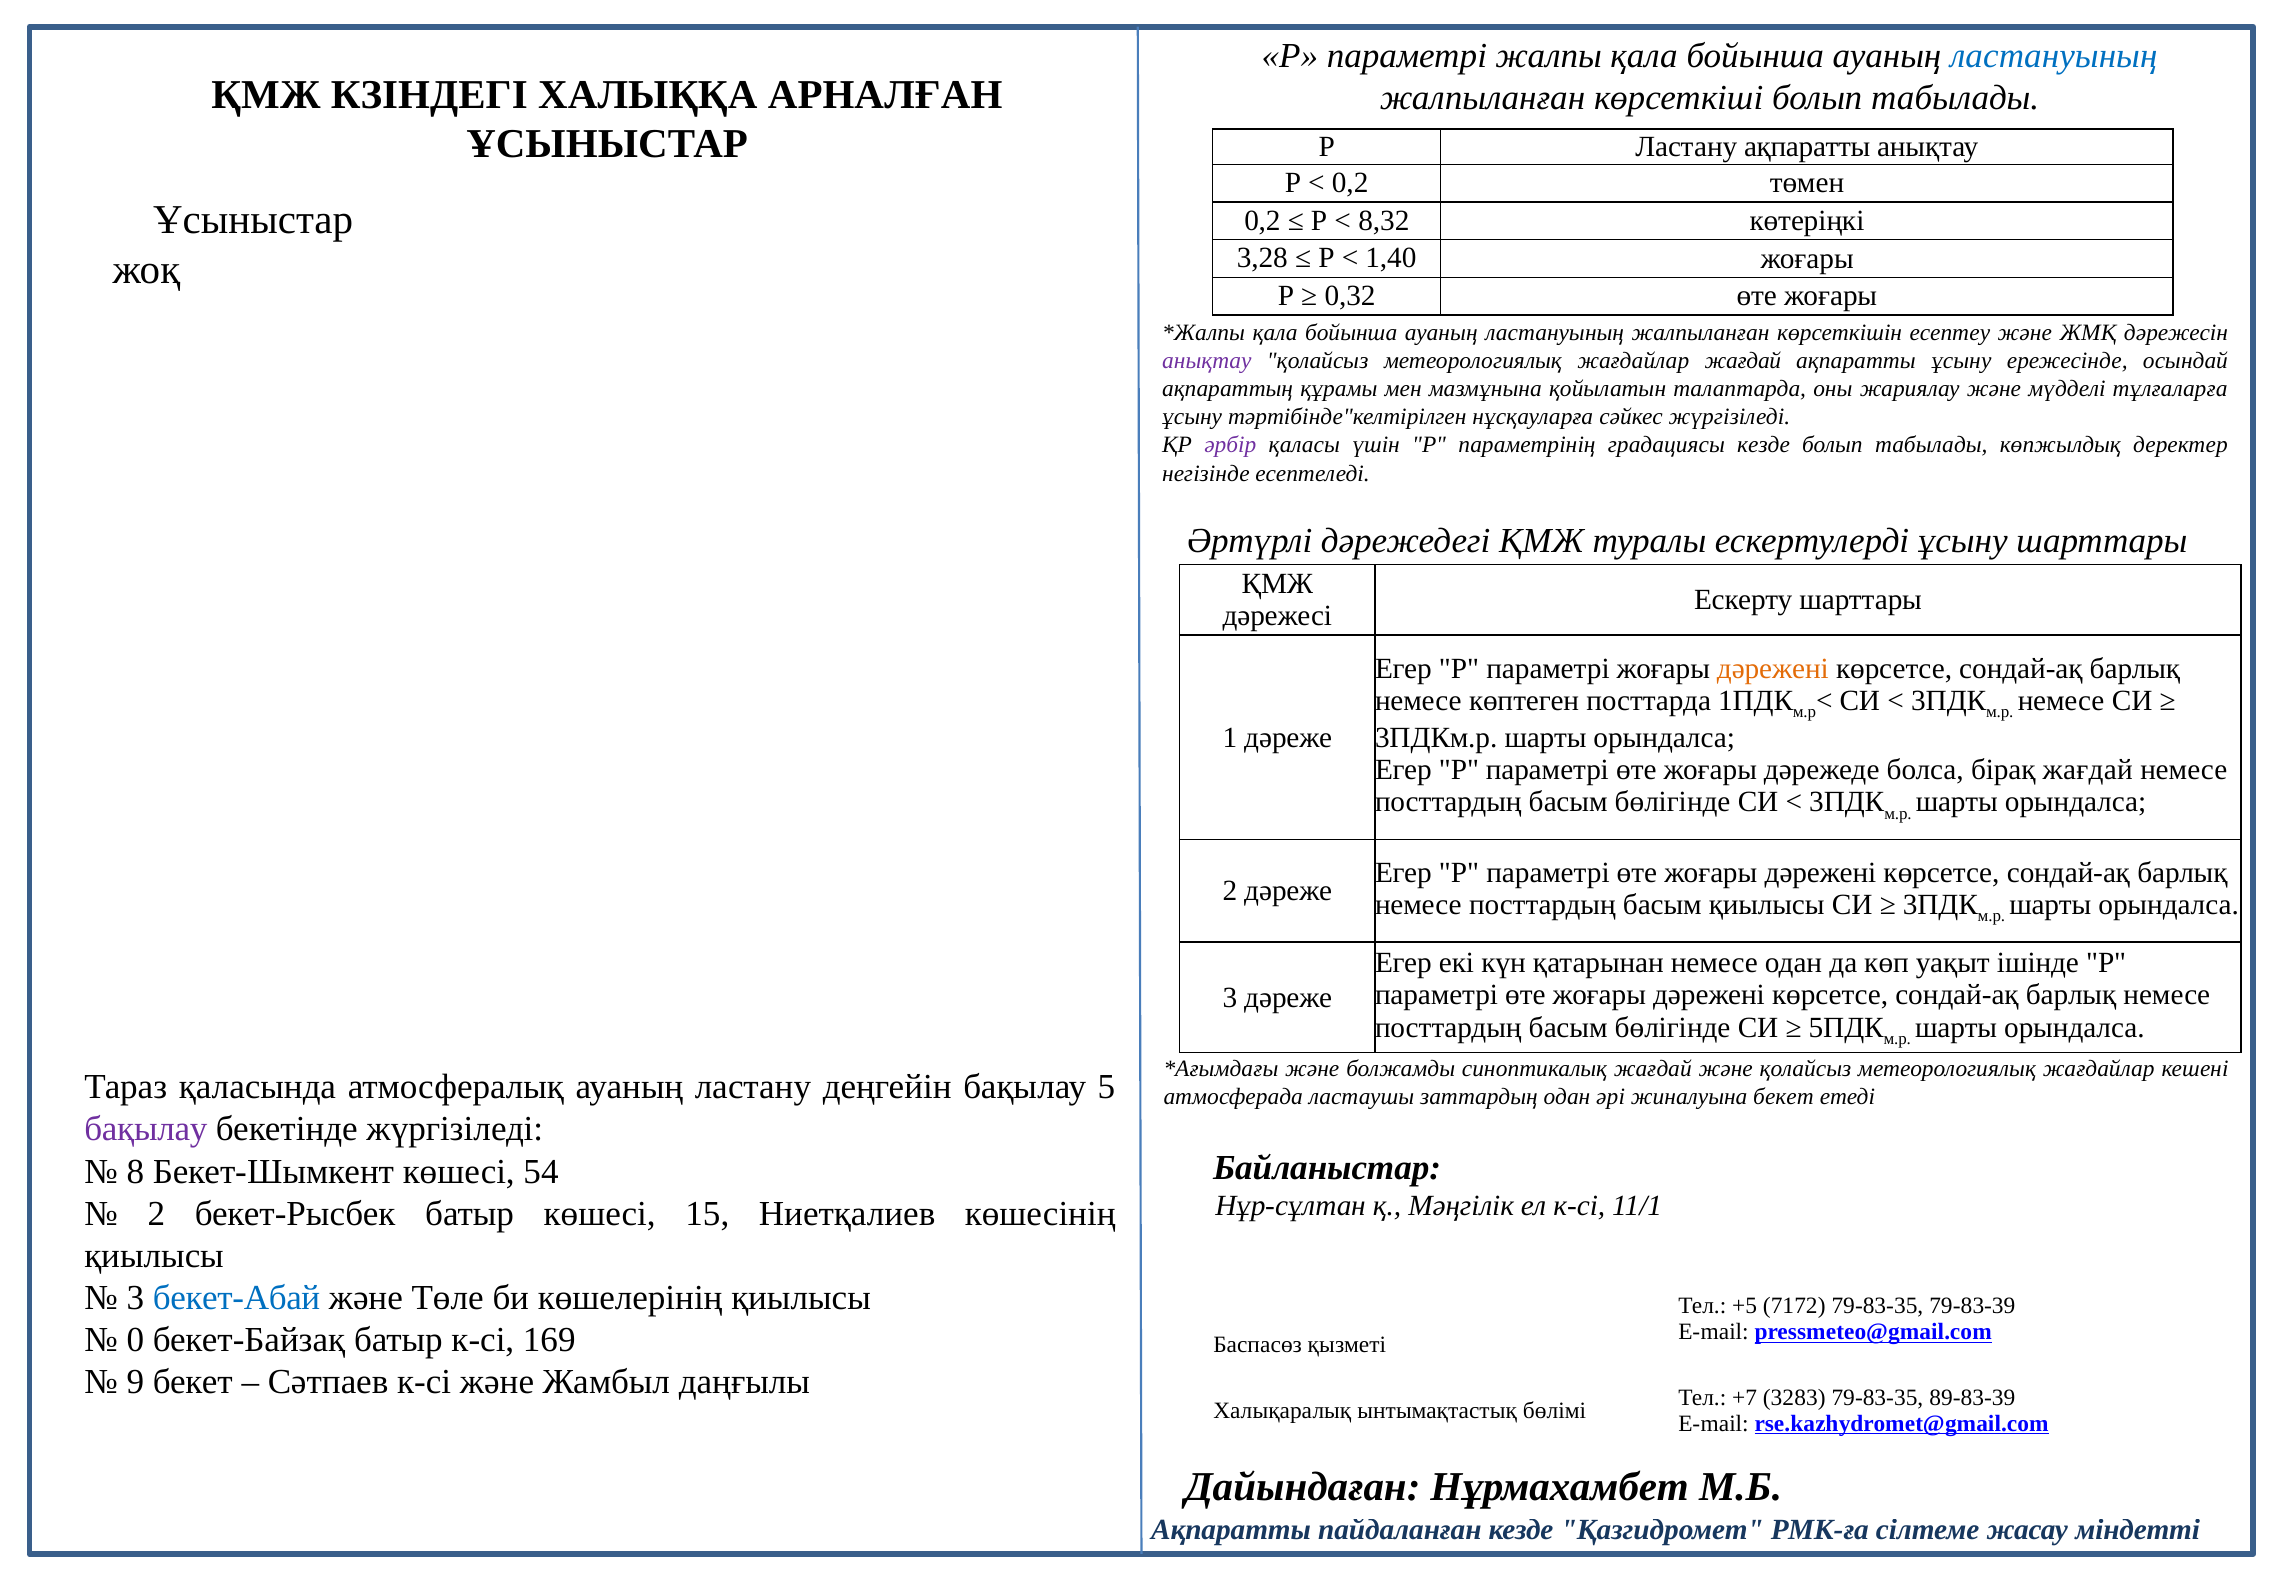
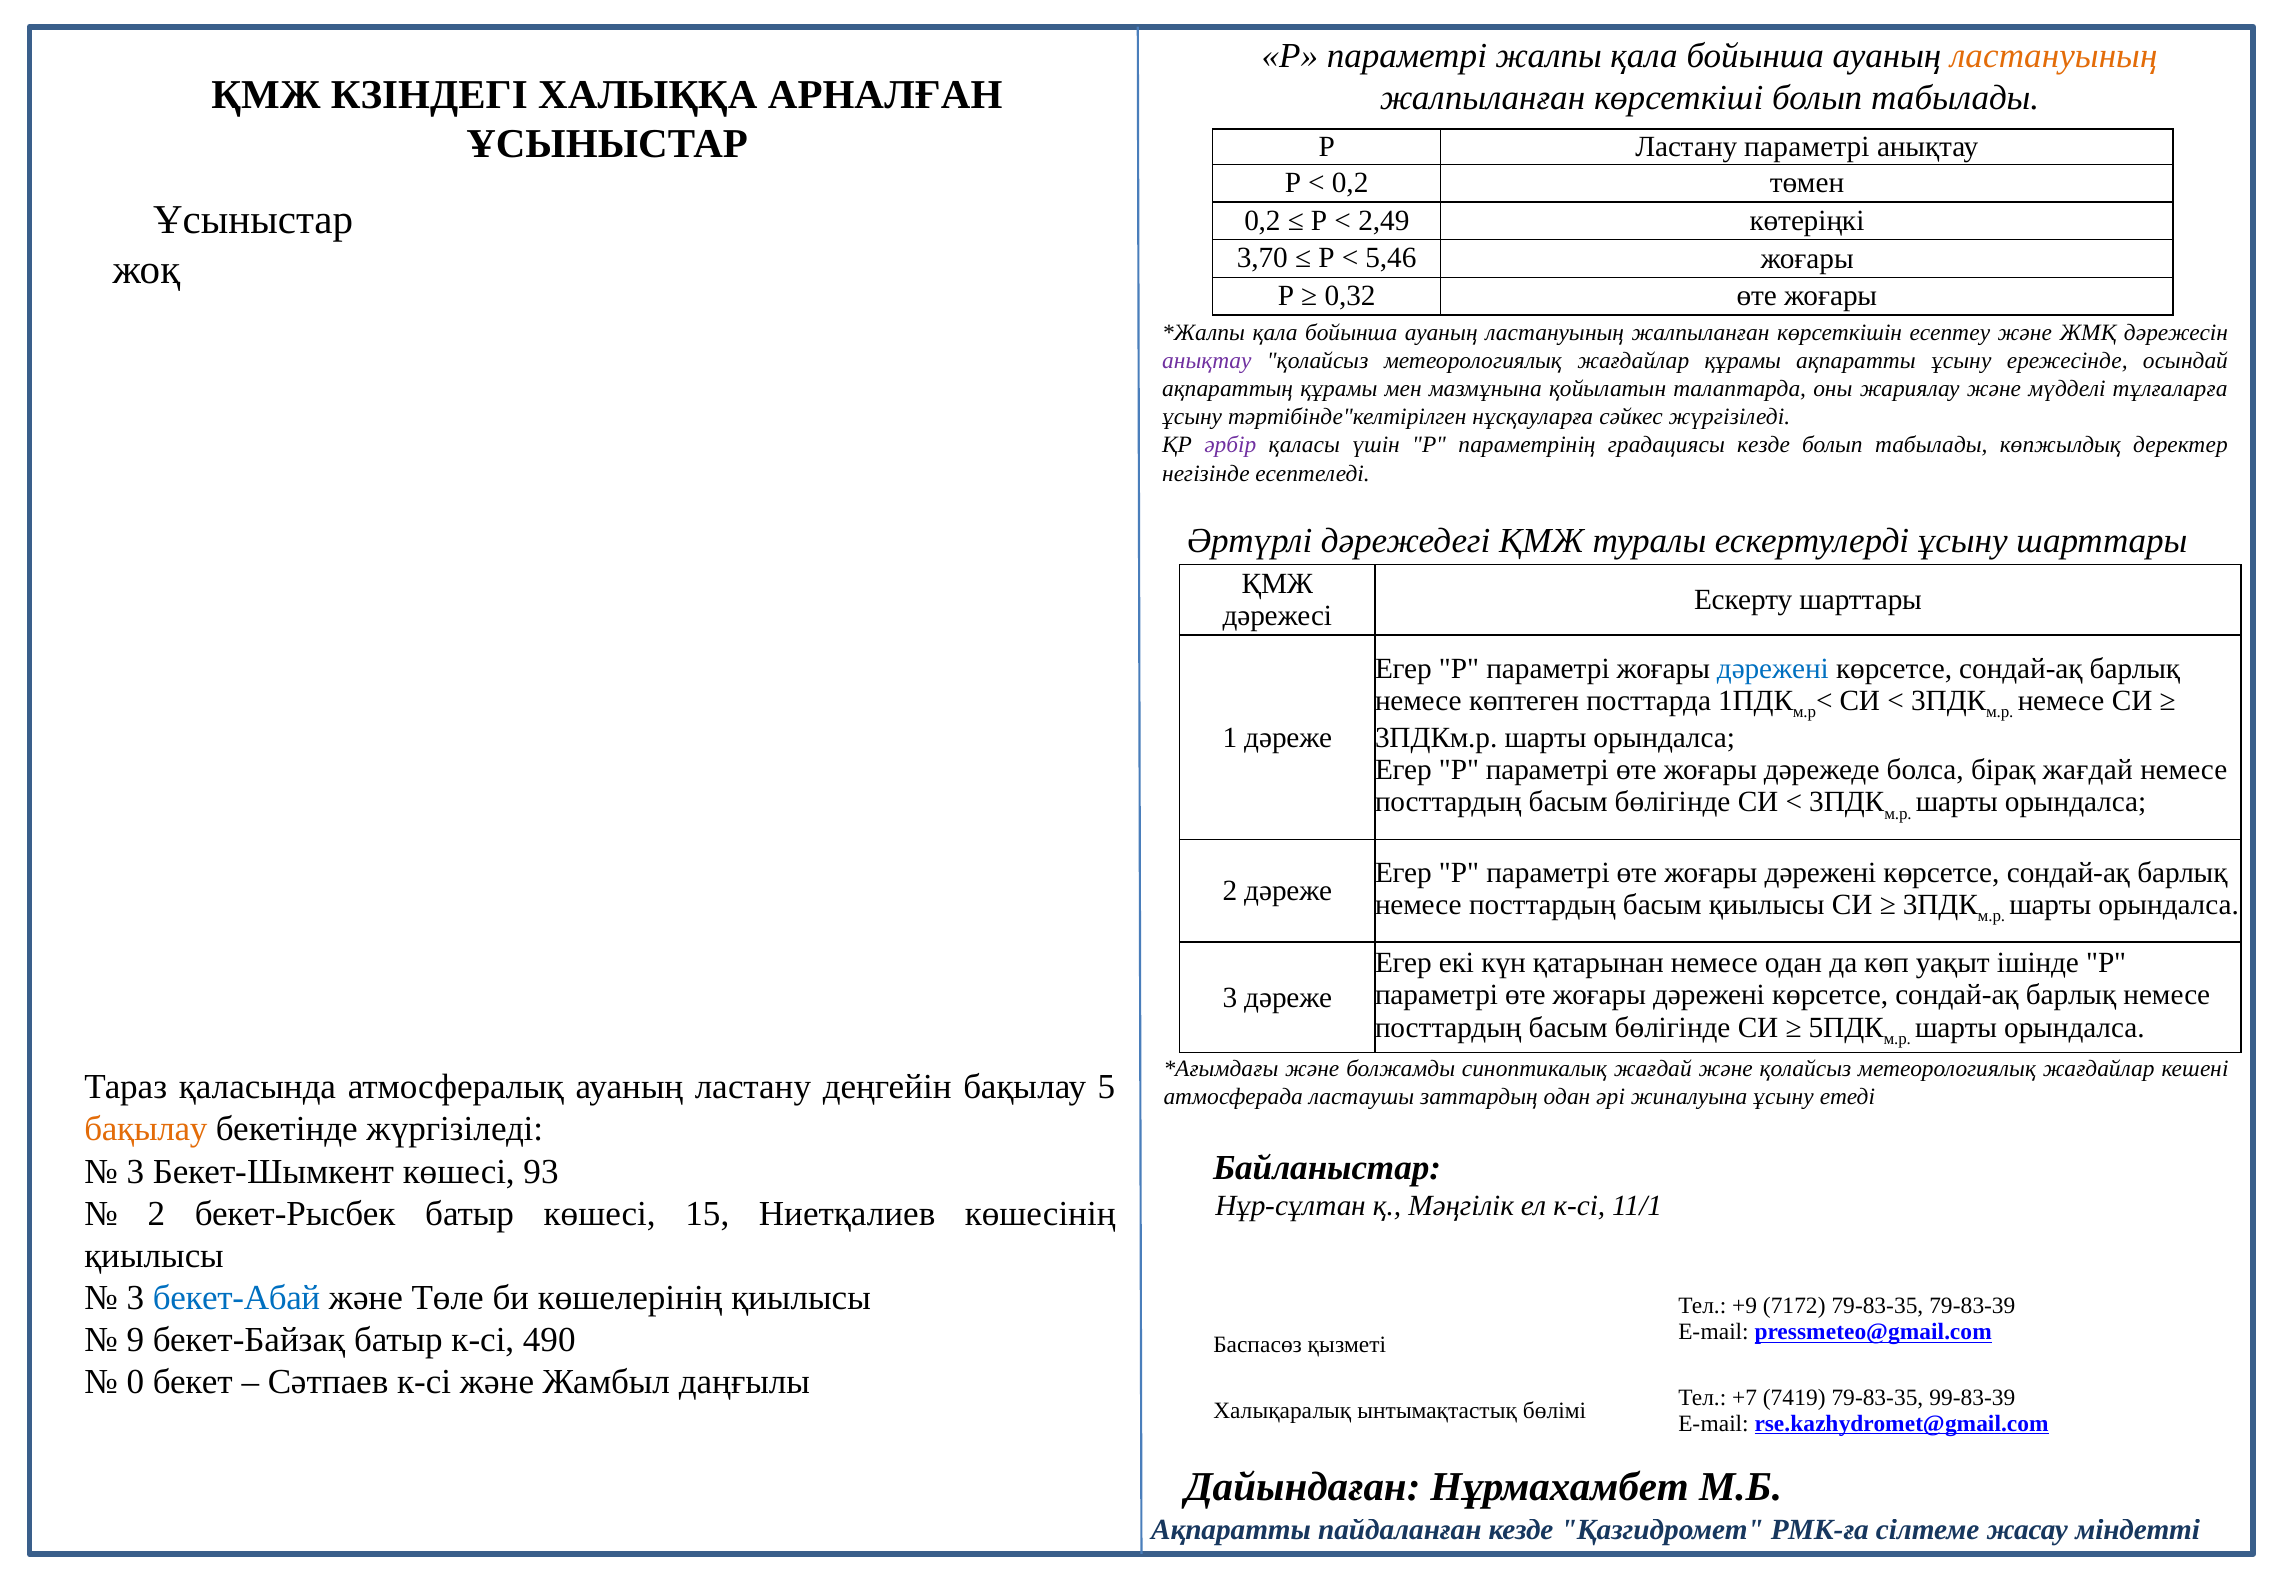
ластануының at (2054, 56) colour: blue -> orange
Ластану ақпаратты: ақпаратты -> параметрі
8,32: 8,32 -> 2,49
3,28: 3,28 -> 3,70
1,40: 1,40 -> 5,46
жағдайлар жағдай: жағдай -> құрамы
дәрежені at (1773, 668) colour: orange -> blue
жиналуына бекет: бекет -> ұсыну
бақылау at (146, 1129) colour: purple -> orange
8 at (135, 1171): 8 -> 3
54: 54 -> 93
+5: +5 -> +9
0: 0 -> 9
169: 169 -> 490
9: 9 -> 0
3283: 3283 -> 7419
89-83-39: 89-83-39 -> 99-83-39
